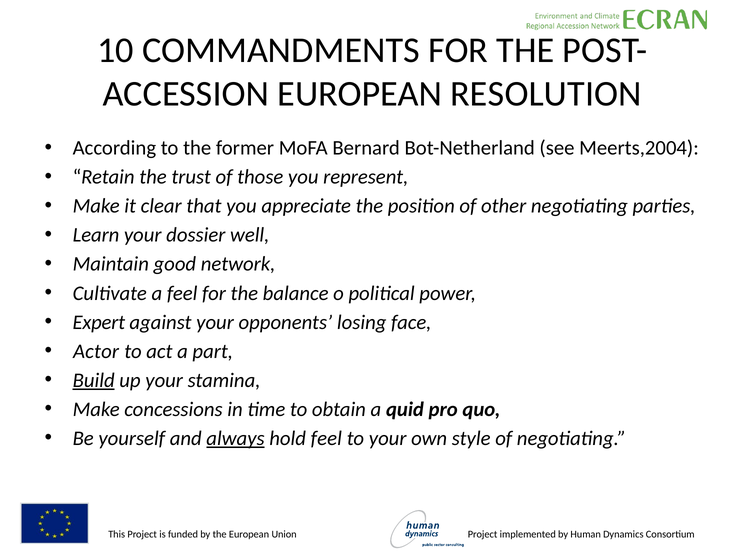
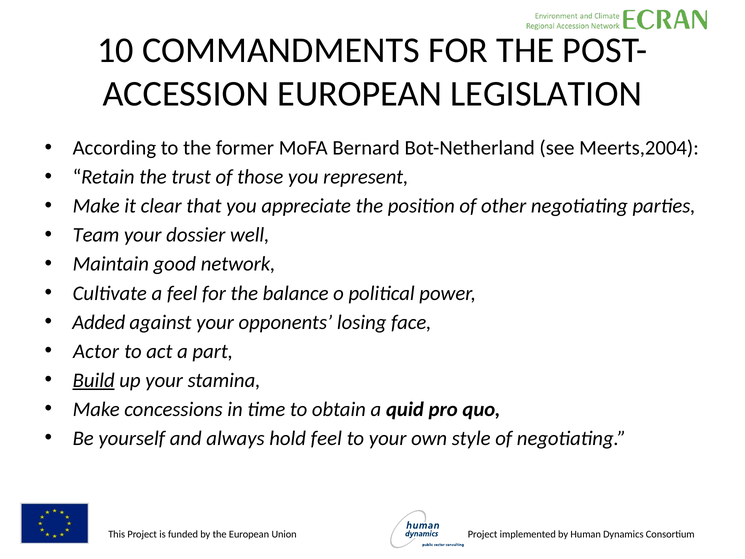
RESOLUTION: RESOLUTION -> LEGISLATION
Learn: Learn -> Team
Expert: Expert -> Added
always underline: present -> none
